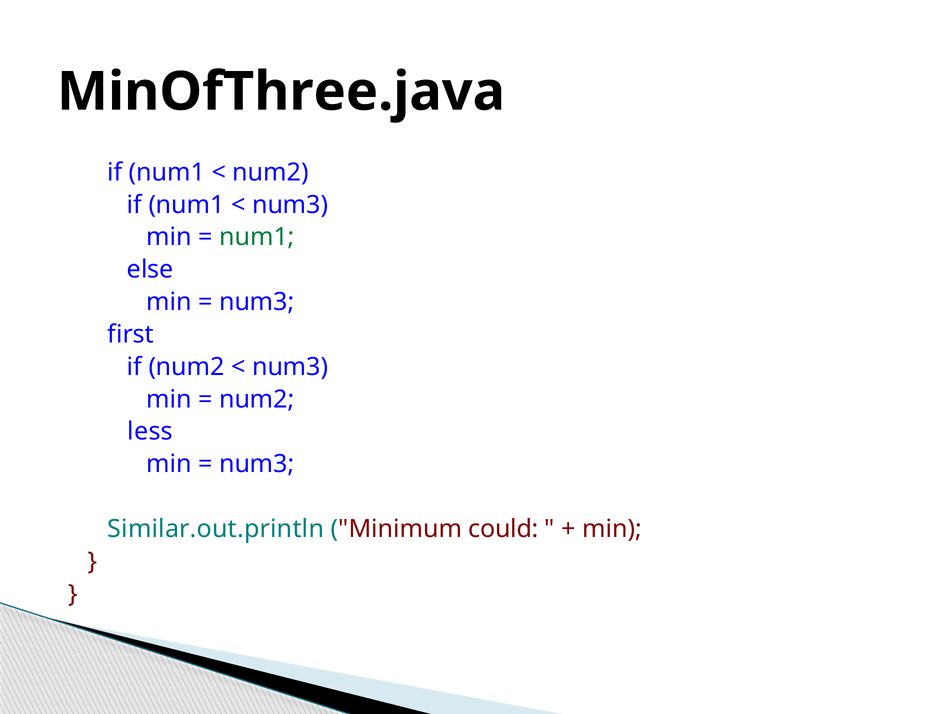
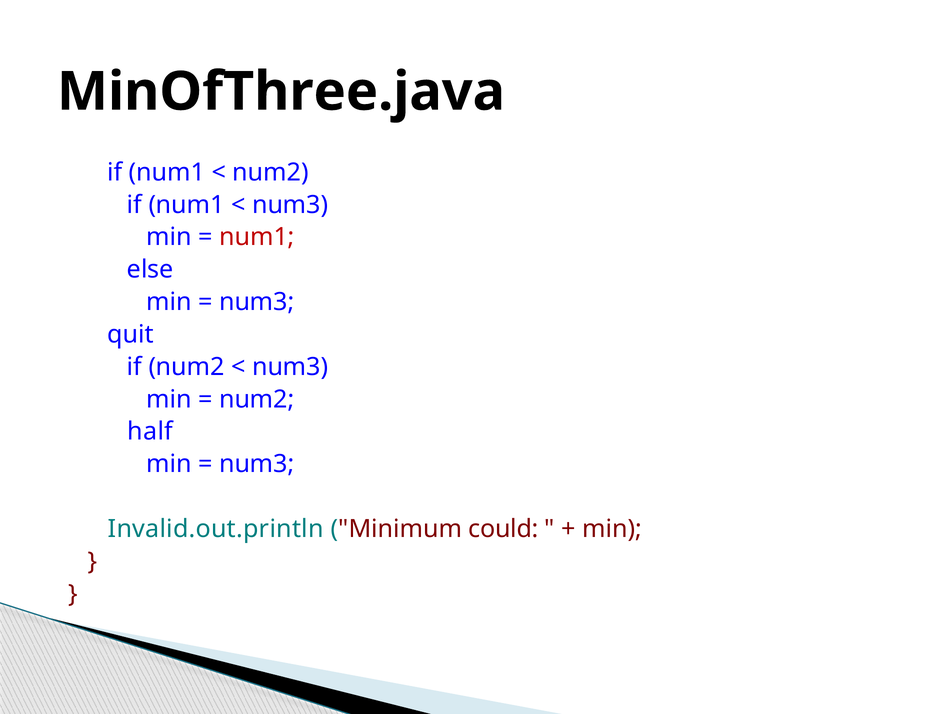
num1 at (257, 237) colour: green -> red
first: first -> quit
less: less -> half
Similar.out.println: Similar.out.println -> Invalid.out.println
